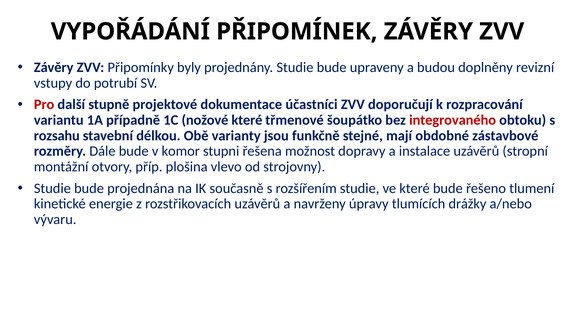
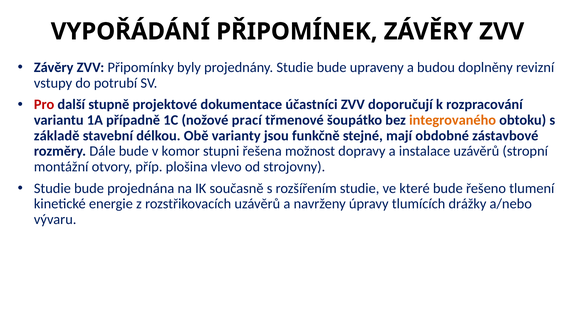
nožové které: které -> prací
integrovaného colour: red -> orange
rozsahu: rozsahu -> základě
